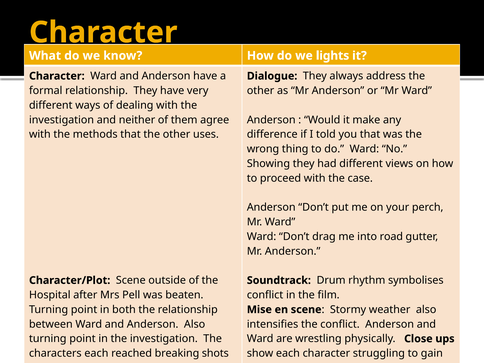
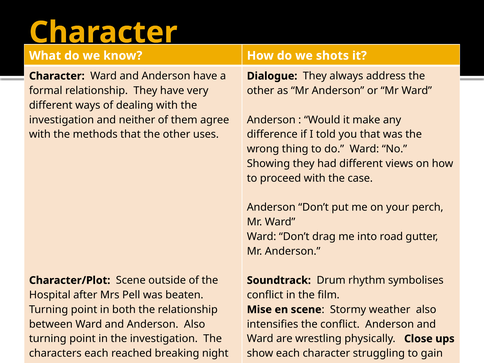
lights: lights -> shots
shots: shots -> night
